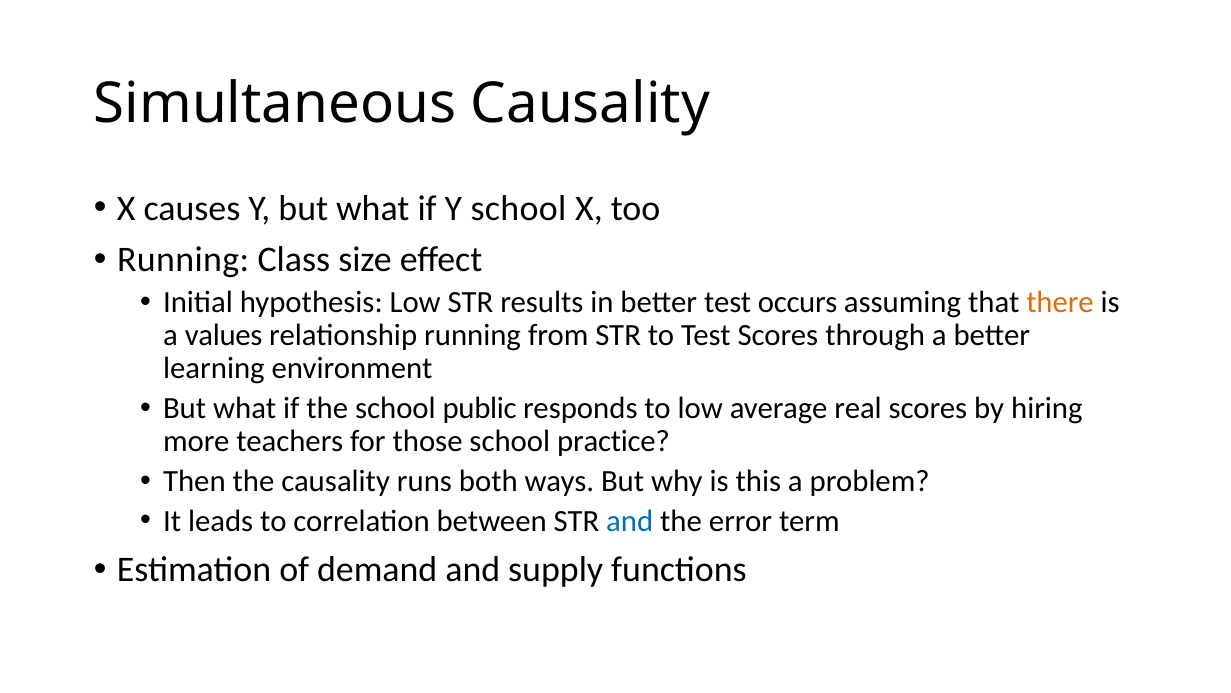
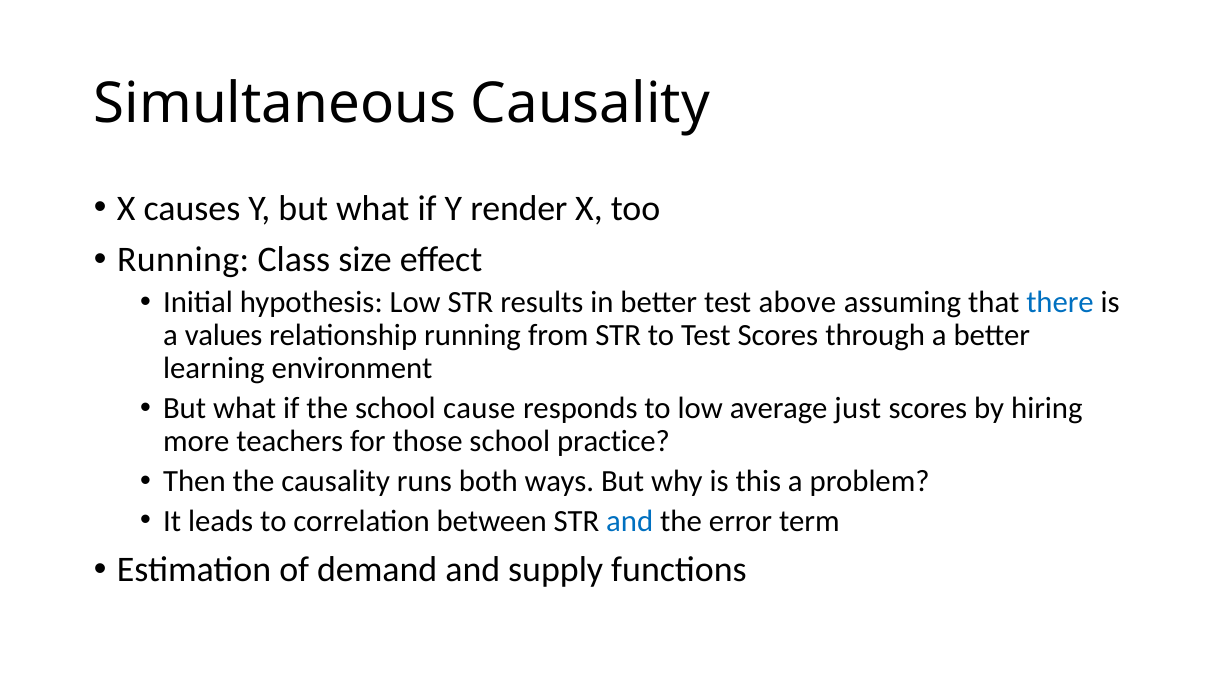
Y school: school -> render
occurs: occurs -> above
there colour: orange -> blue
public: public -> cause
real: real -> just
